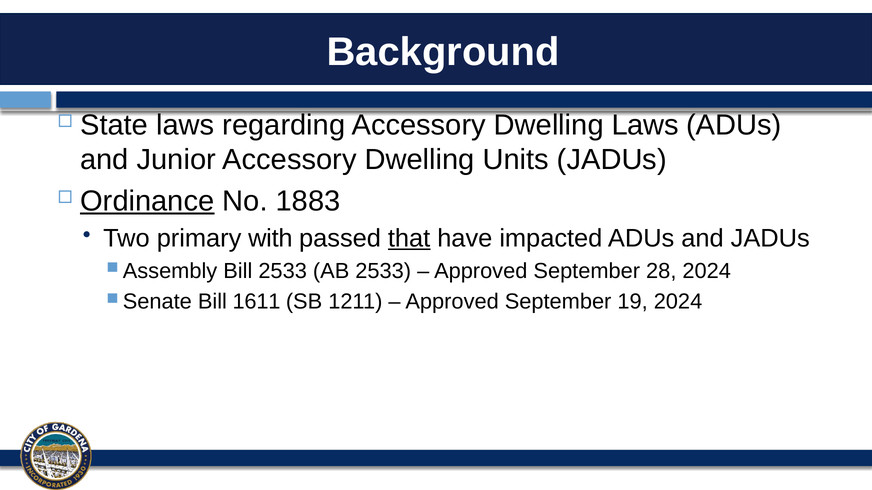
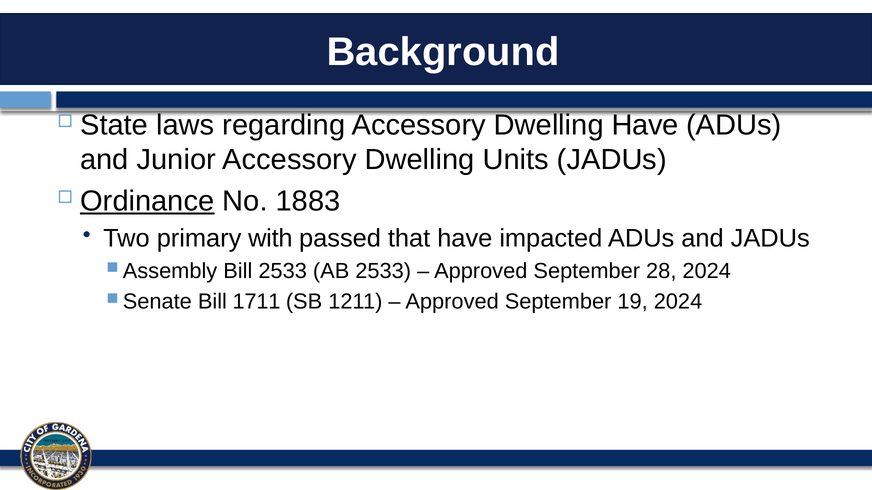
Dwelling Laws: Laws -> Have
that underline: present -> none
1611: 1611 -> 1711
